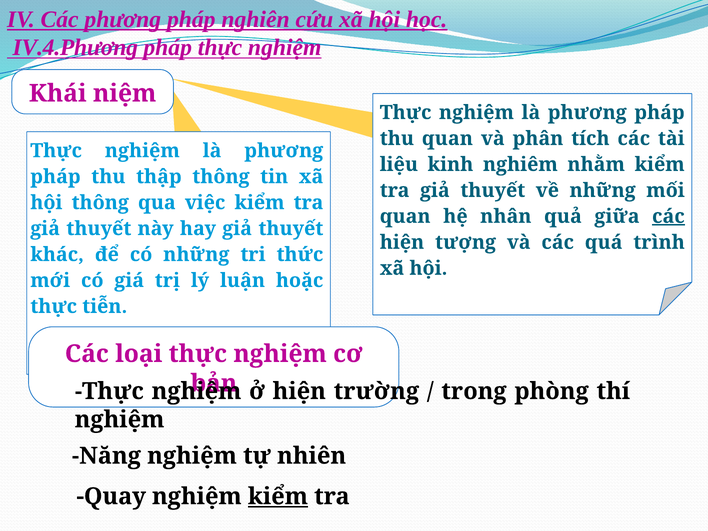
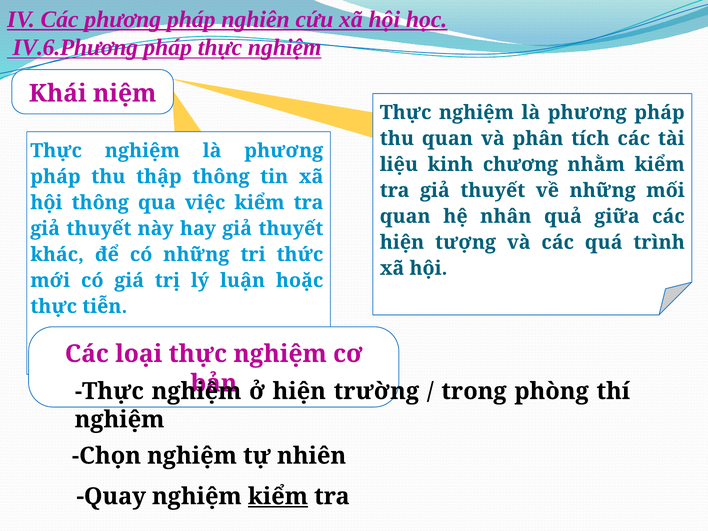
IV.4.Phương: IV.4.Phương -> IV.6.Phương
nghiêm: nghiêm -> chương
các at (668, 216) underline: present -> none
Năng: Năng -> Chọn
